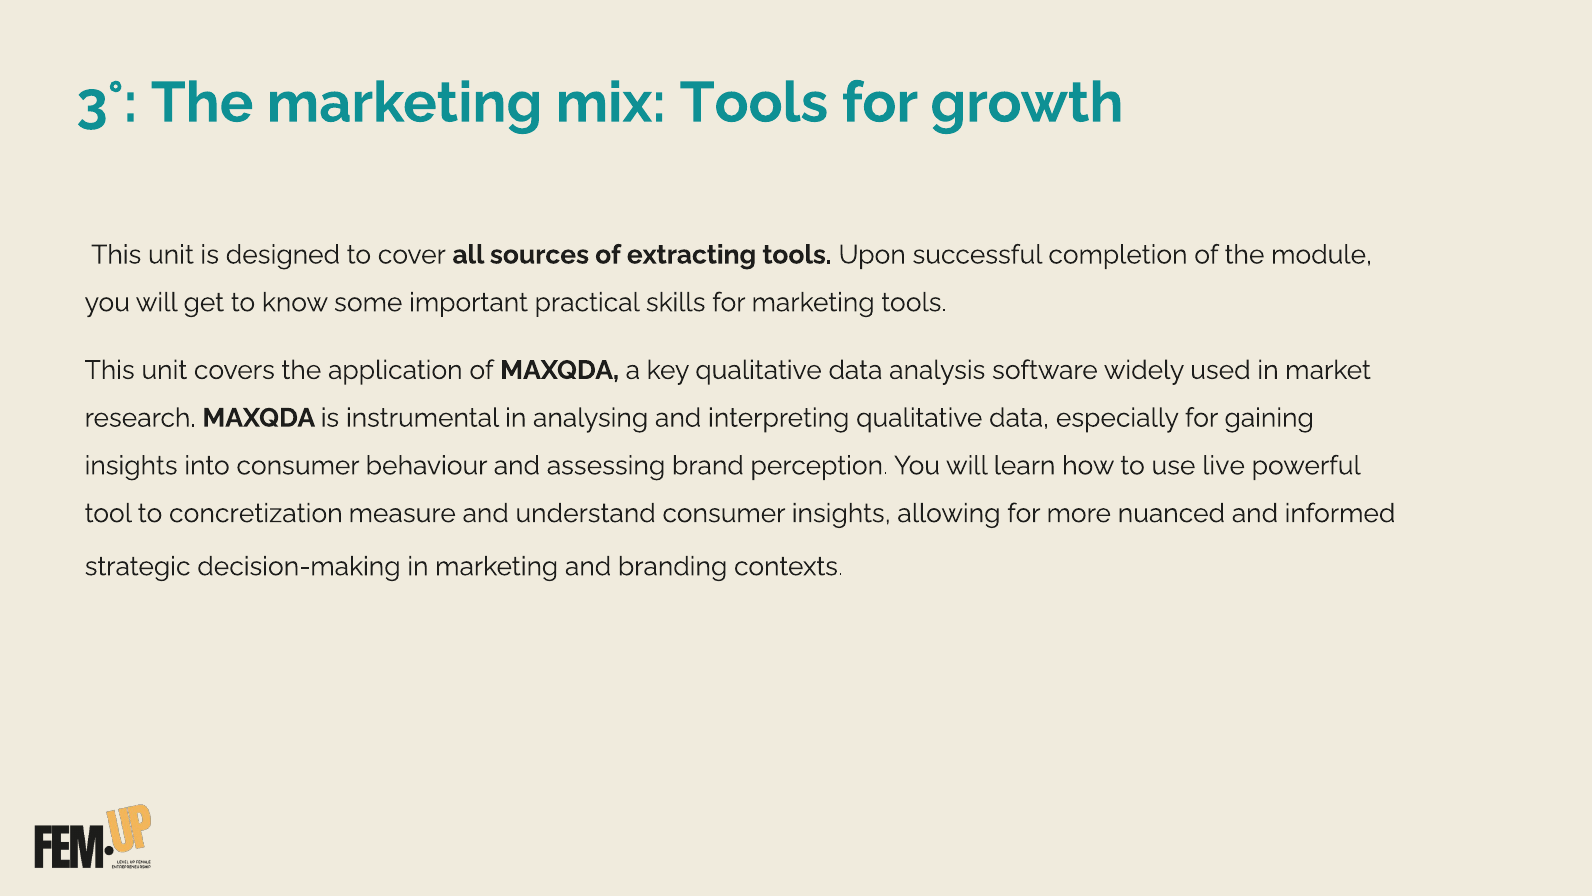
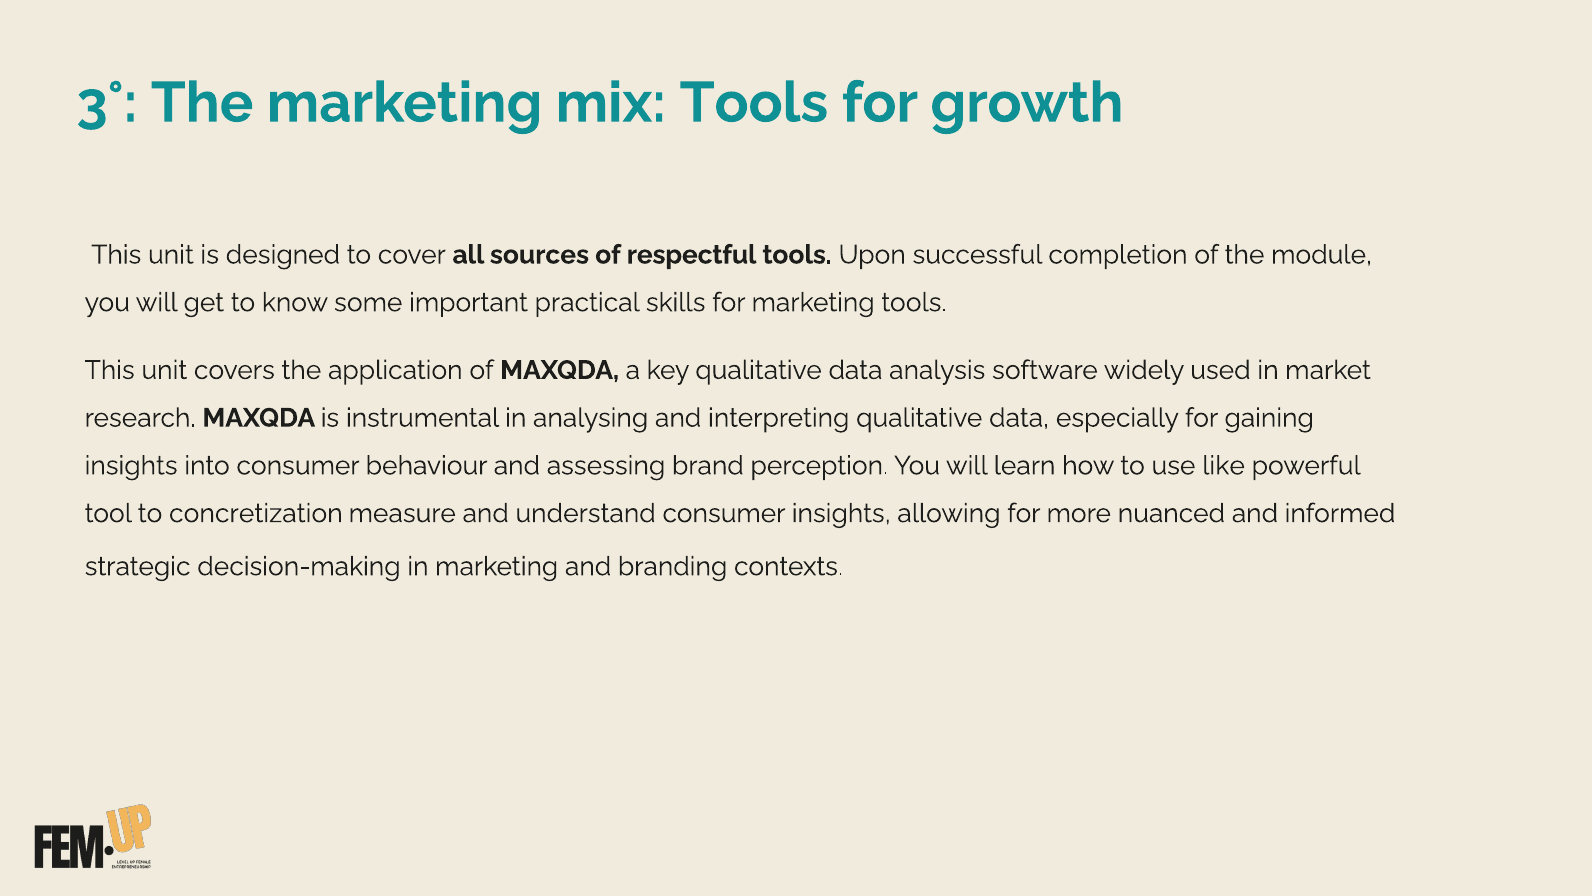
extracting: extracting -> respectful
live: live -> like
